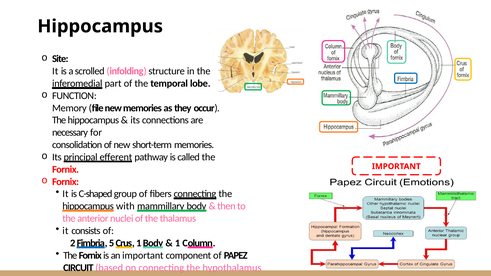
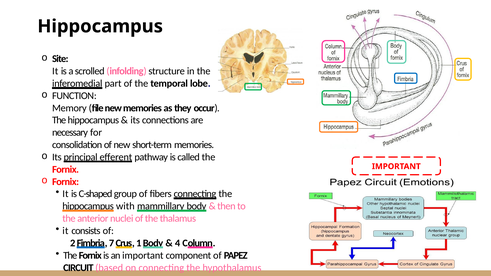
5: 5 -> 7
1 at (178, 243): 1 -> 4
